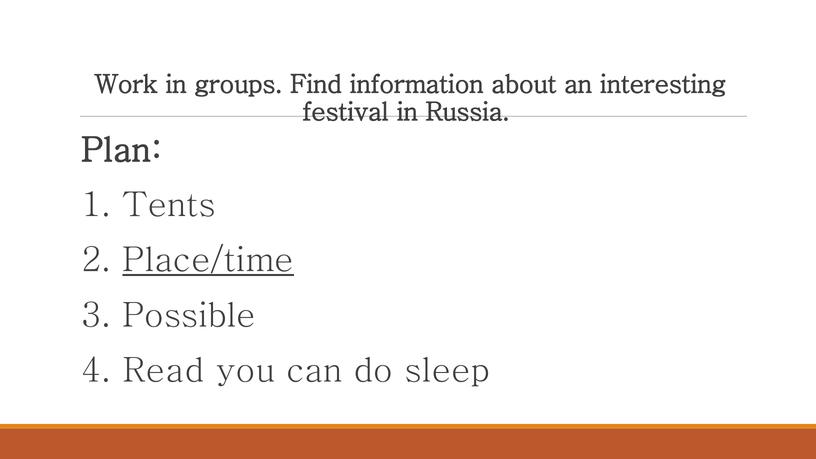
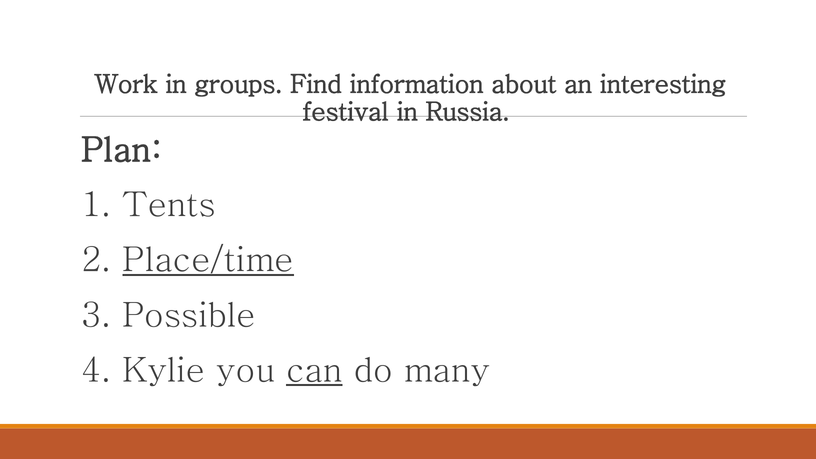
Read: Read -> Kylie
can underline: none -> present
sleep: sleep -> many
